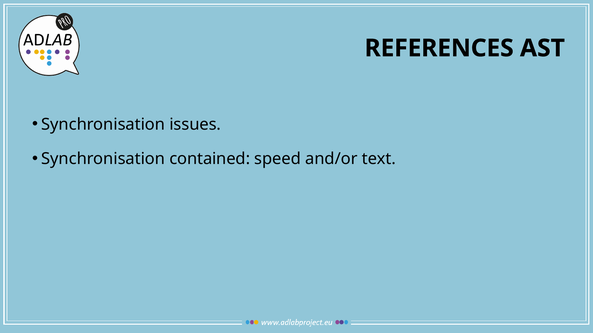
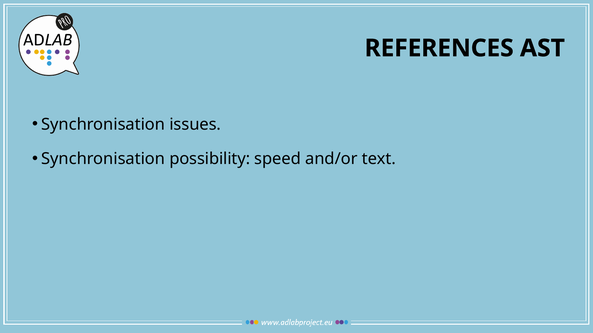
contained: contained -> possibility
